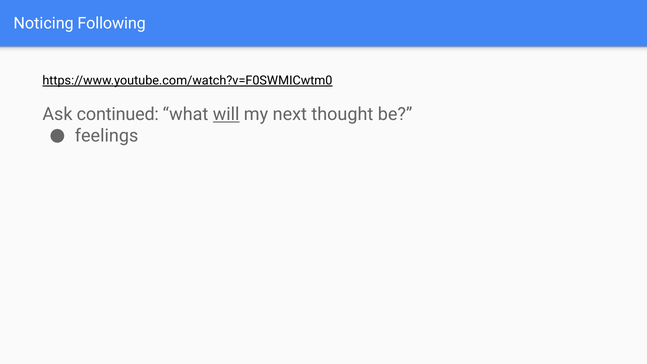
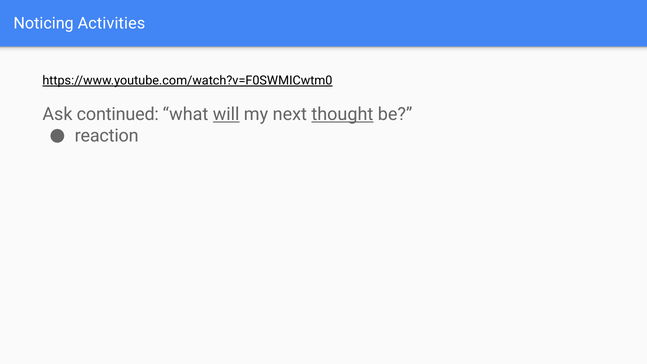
Following: Following -> Activities
thought underline: none -> present
feelings: feelings -> reaction
